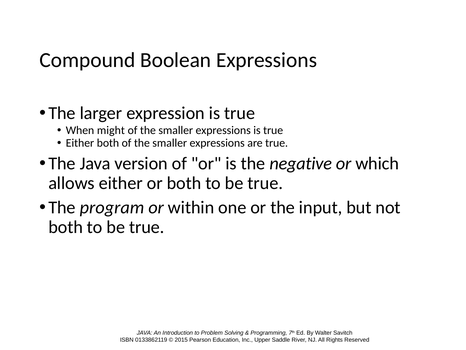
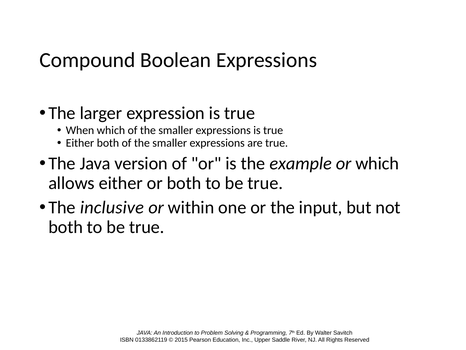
When might: might -> which
negative: negative -> example
program: program -> inclusive
